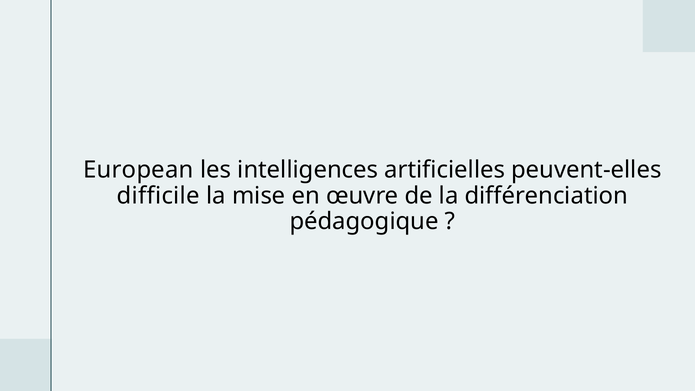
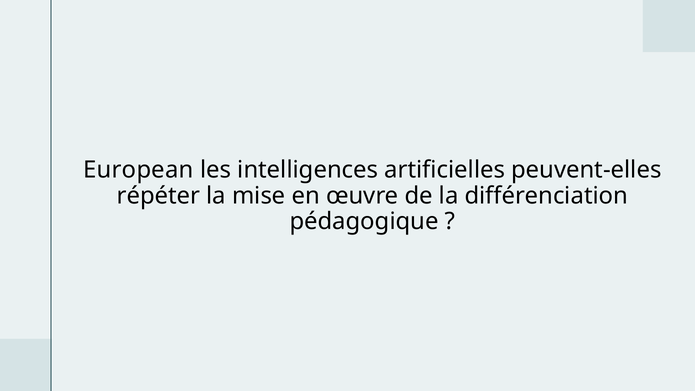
difficile: difficile -> répéter
